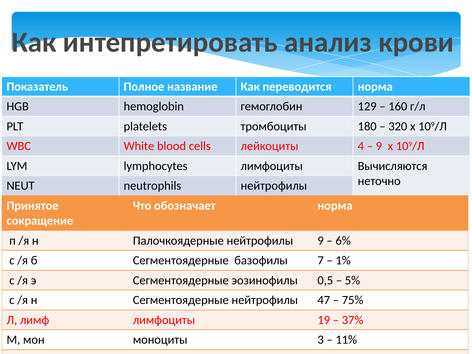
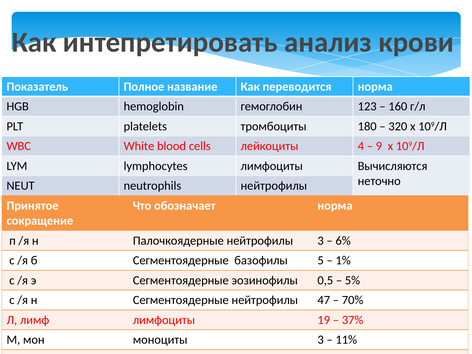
129: 129 -> 123
нейтрофилы 9: 9 -> 3
7: 7 -> 5
75%: 75% -> 70%
